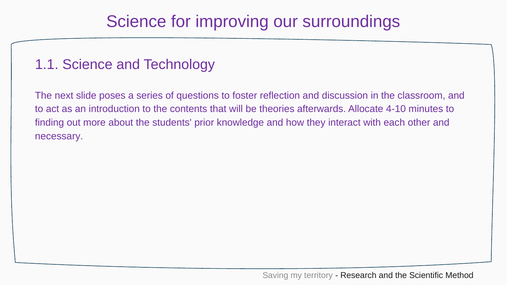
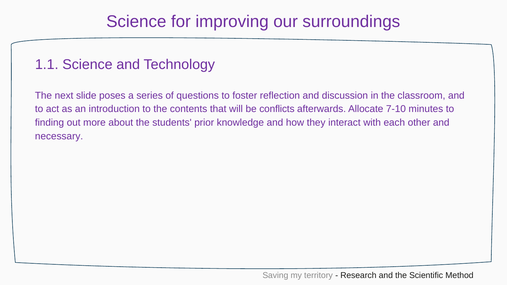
theories: theories -> conflicts
4-10: 4-10 -> 7-10
